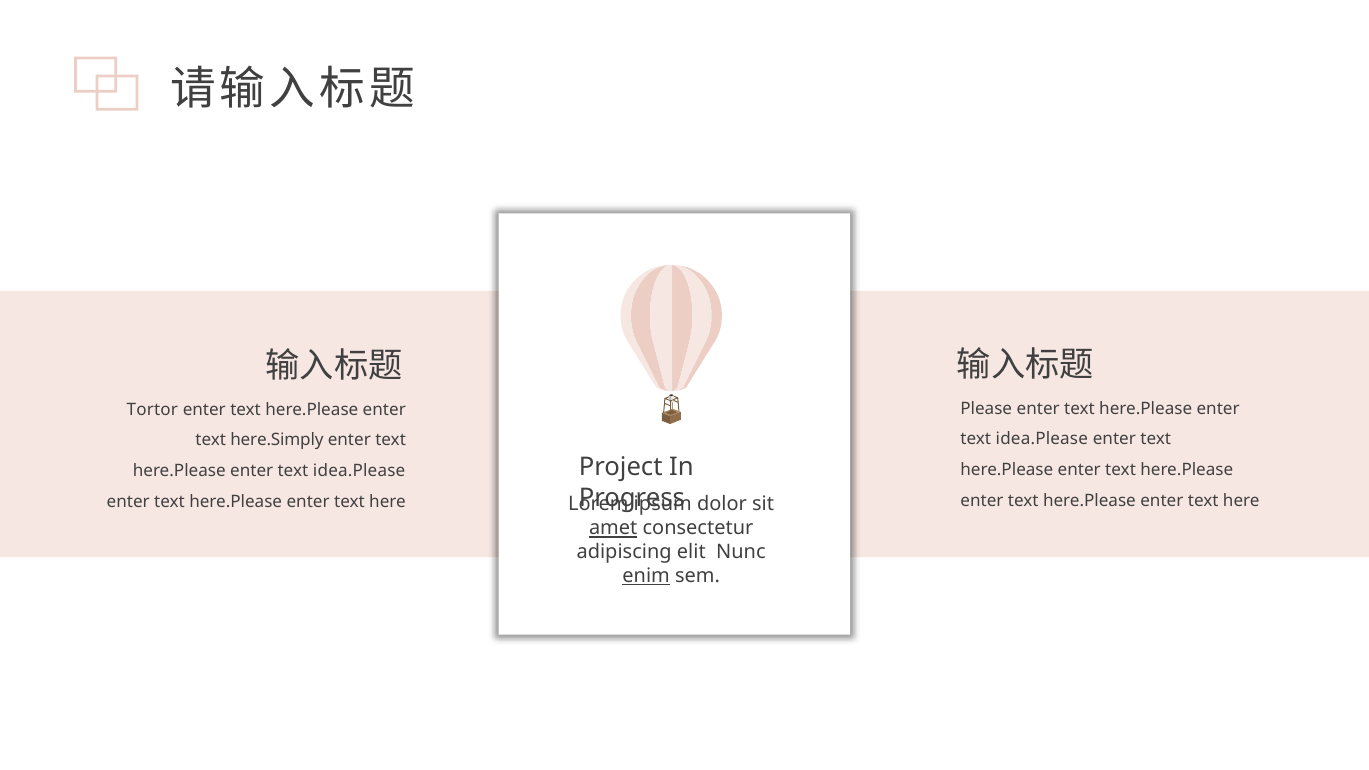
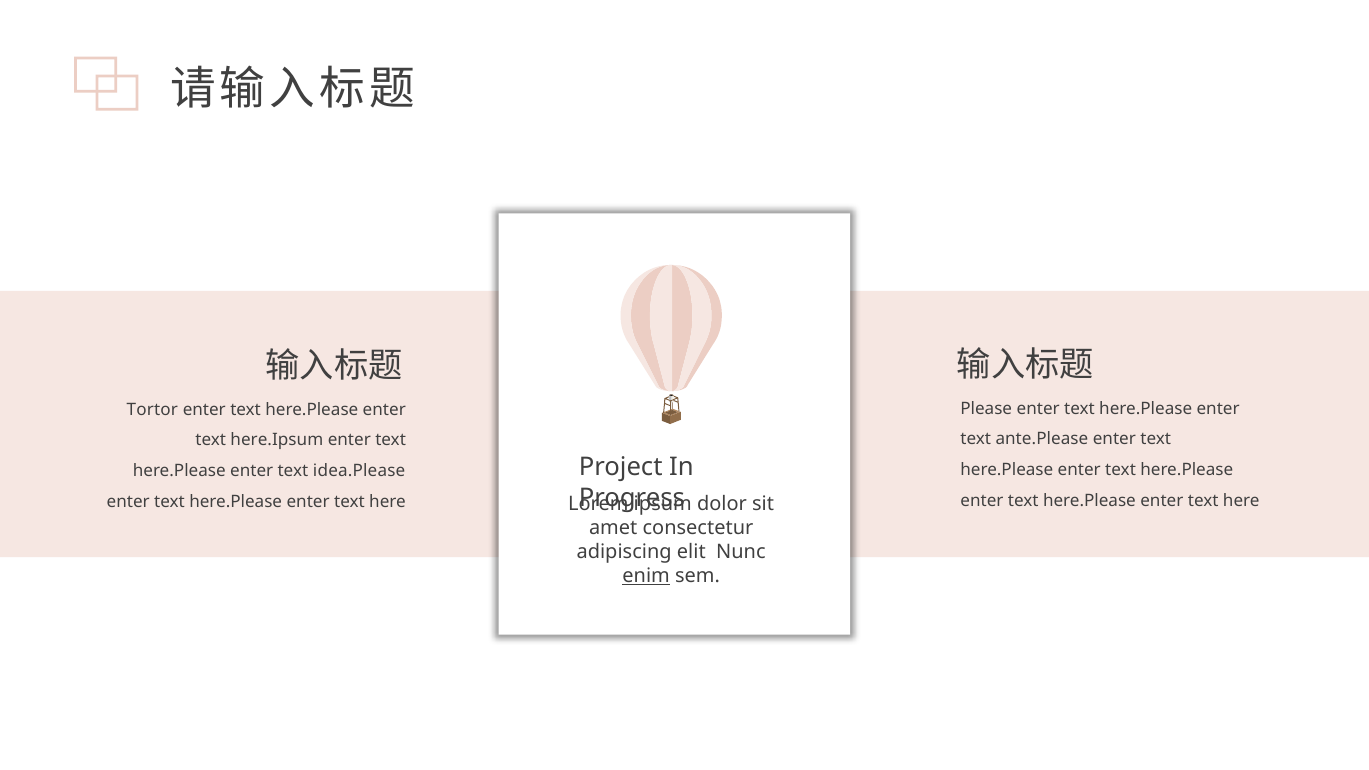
idea.Please at (1042, 439): idea.Please -> ante.Please
here.Simply: here.Simply -> here.Ipsum
amet underline: present -> none
